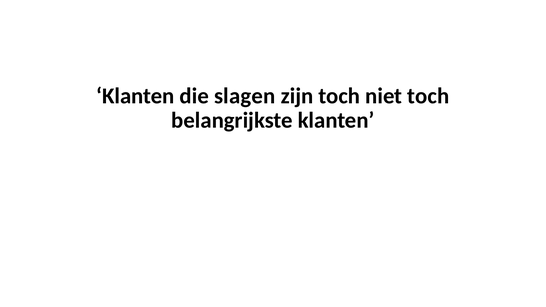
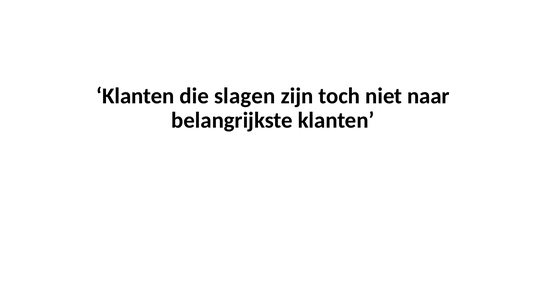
niet toch: toch -> naar
